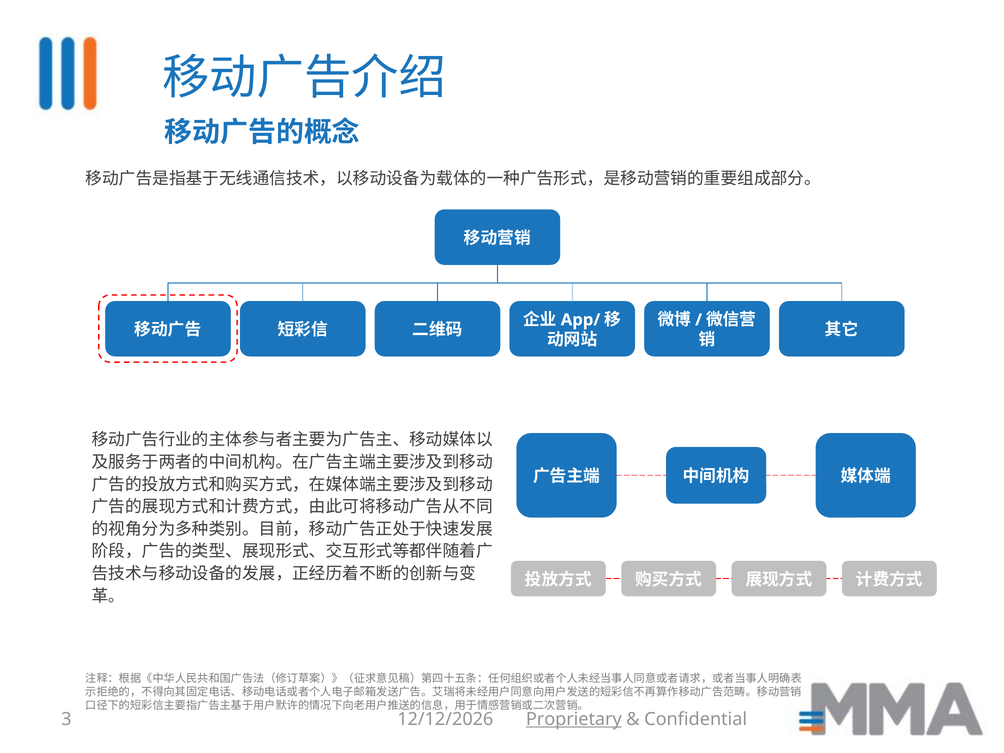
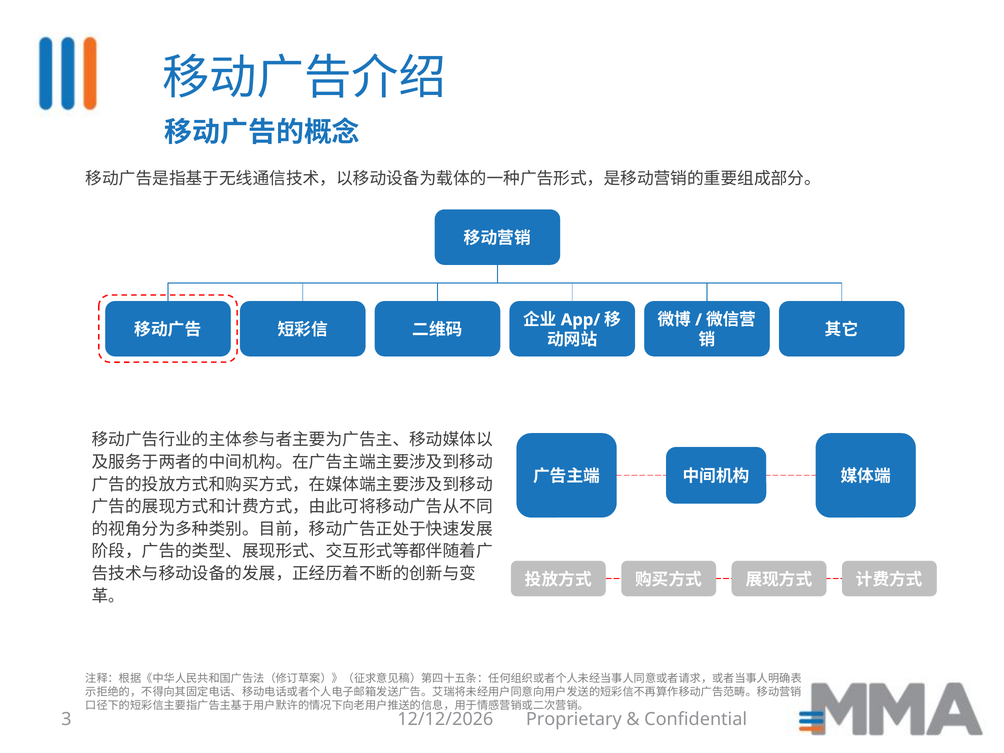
Proprietary underline: present -> none
